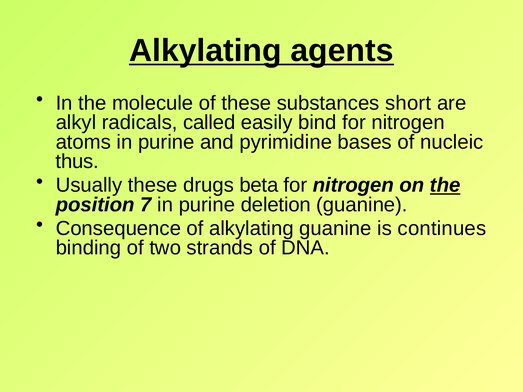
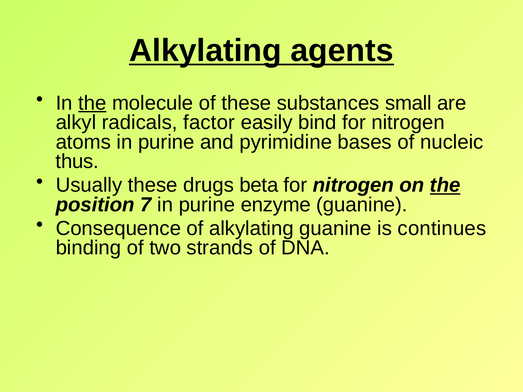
the at (92, 103) underline: none -> present
short: short -> small
called: called -> factor
deletion: deletion -> enzyme
